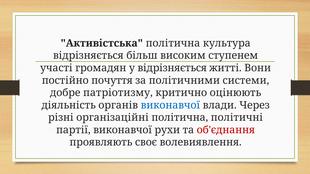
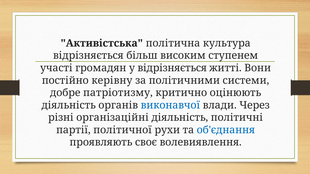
почуття: почуття -> керівну
організаційні політична: політична -> діяльність
партії виконавчої: виконавчої -> політичної
об'єднання colour: red -> blue
